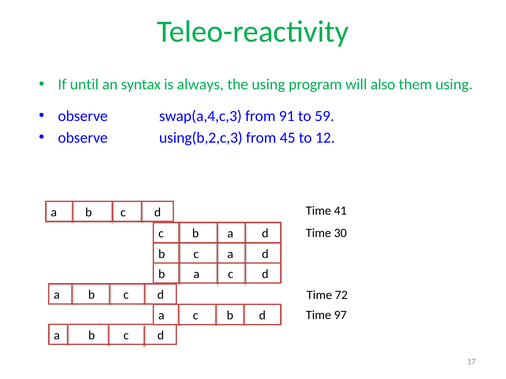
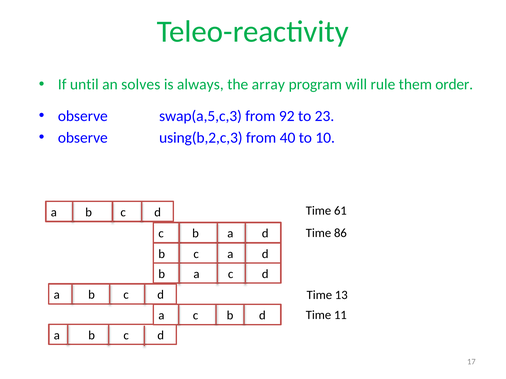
syntax: syntax -> solves
the using: using -> array
also: also -> rule
them using: using -> order
swap(a,4,c,3: swap(a,4,c,3 -> swap(a,5,c,3
91: 91 -> 92
59: 59 -> 23
45: 45 -> 40
12: 12 -> 10
41: 41 -> 61
30: 30 -> 86
72: 72 -> 13
97: 97 -> 11
